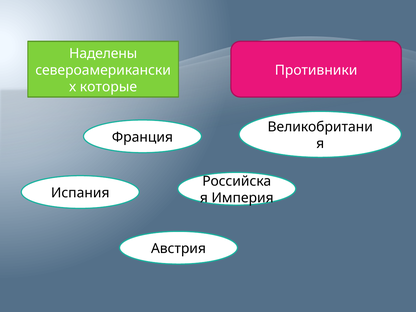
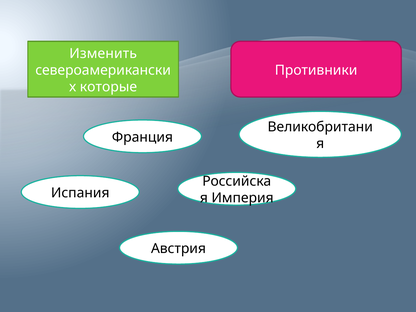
Наделены: Наделены -> Изменить
